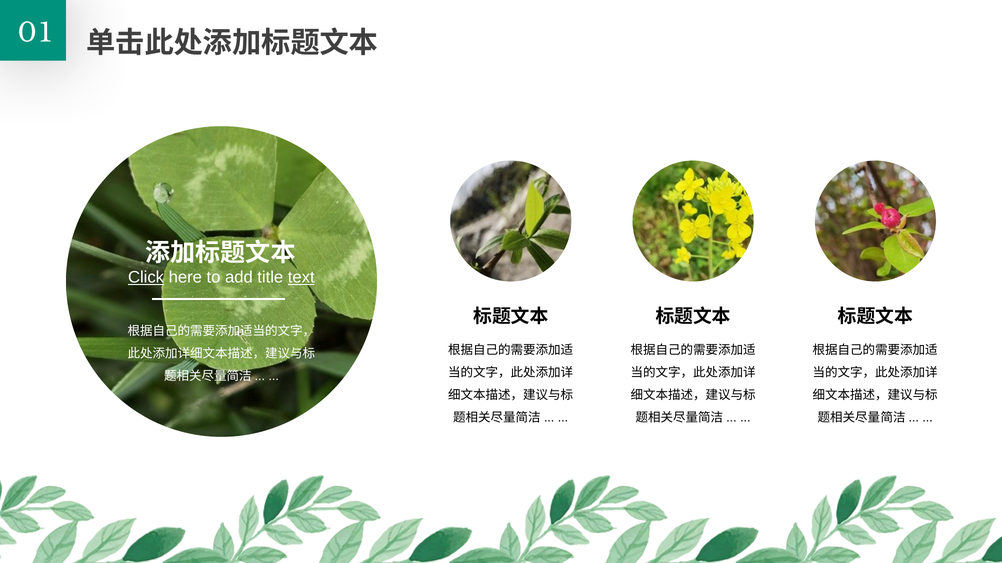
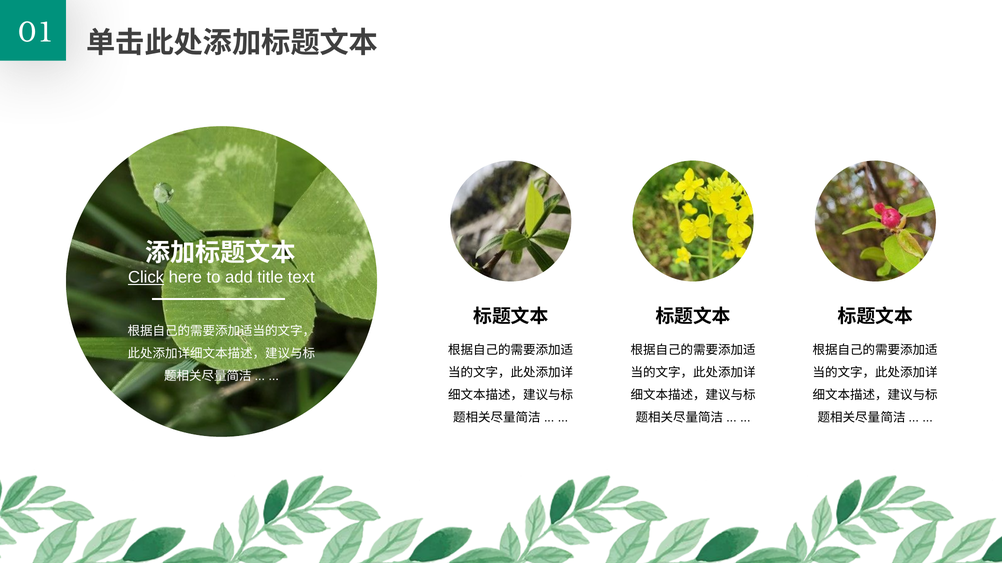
text underline: present -> none
